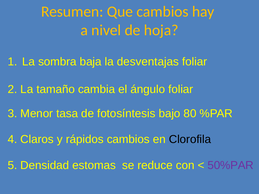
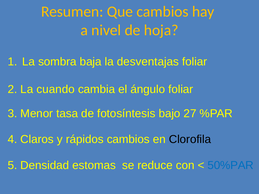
tamaño: tamaño -> cuando
80: 80 -> 27
50%PAR colour: purple -> blue
